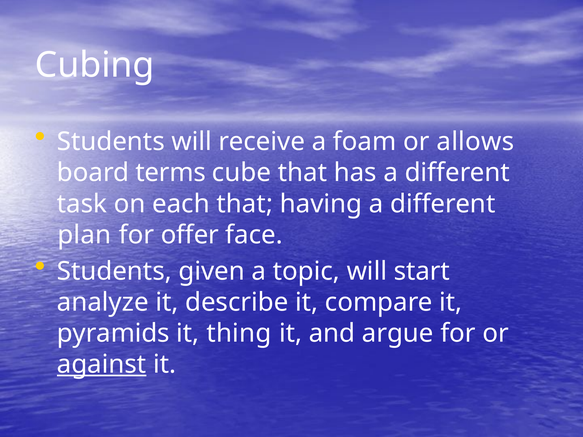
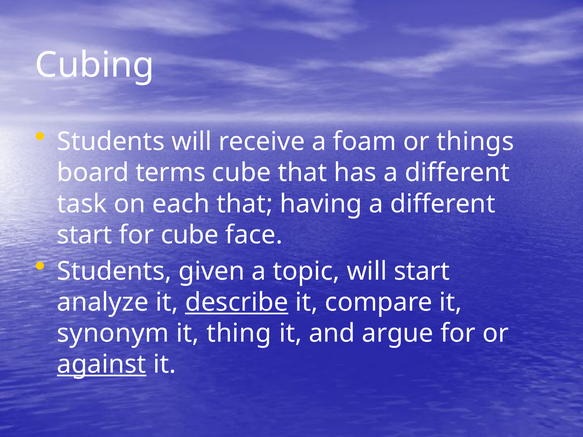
allows: allows -> things
plan at (84, 235): plan -> start
for offer: offer -> cube
describe underline: none -> present
pyramids: pyramids -> synonym
